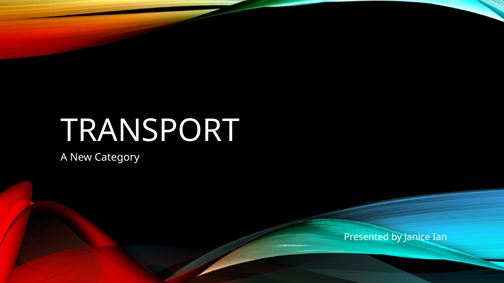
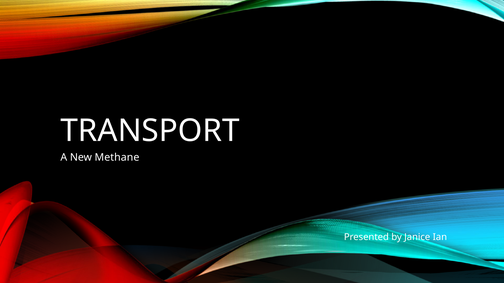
Category: Category -> Methane
